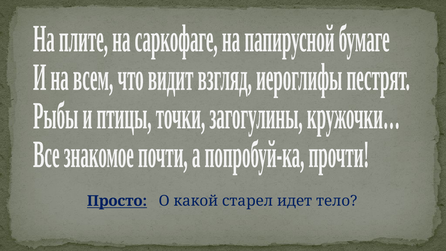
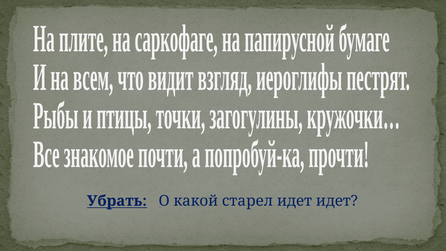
Просто: Просто -> Убрать
идет тело: тело -> идет
